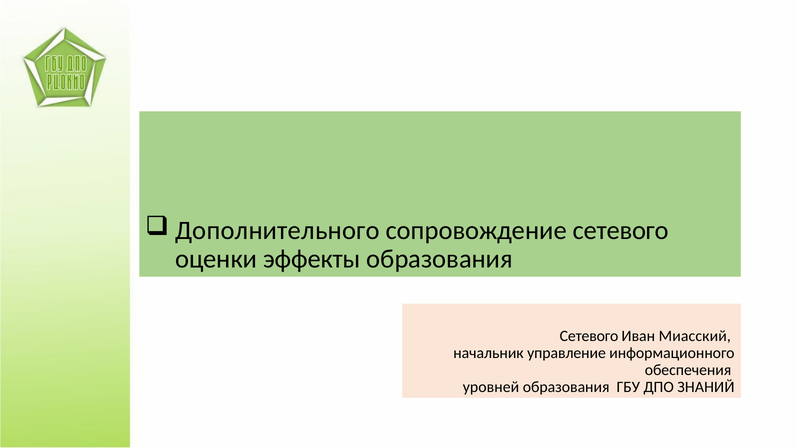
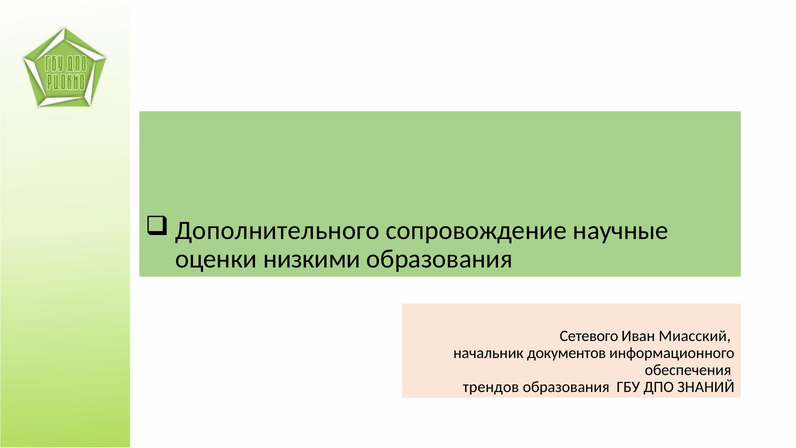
сопровождение сетевого: сетевого -> научные
эффекты: эффекты -> низкими
управление: управление -> документов
уровней: уровней -> трендов
